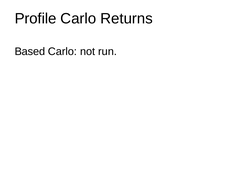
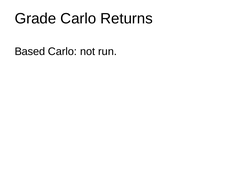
Profile: Profile -> Grade
